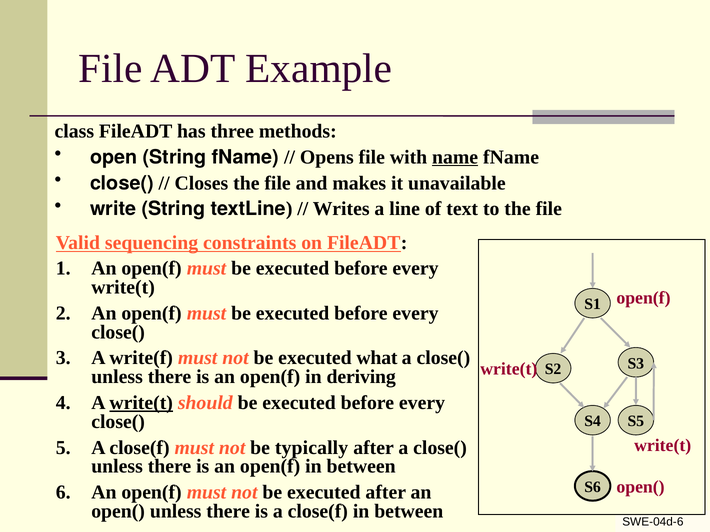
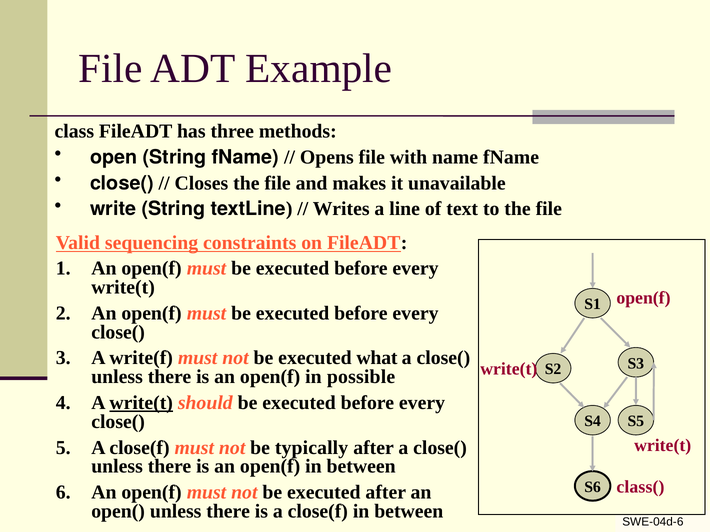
name underline: present -> none
deriving: deriving -> possible
open( at (641, 487): open( -> class(
